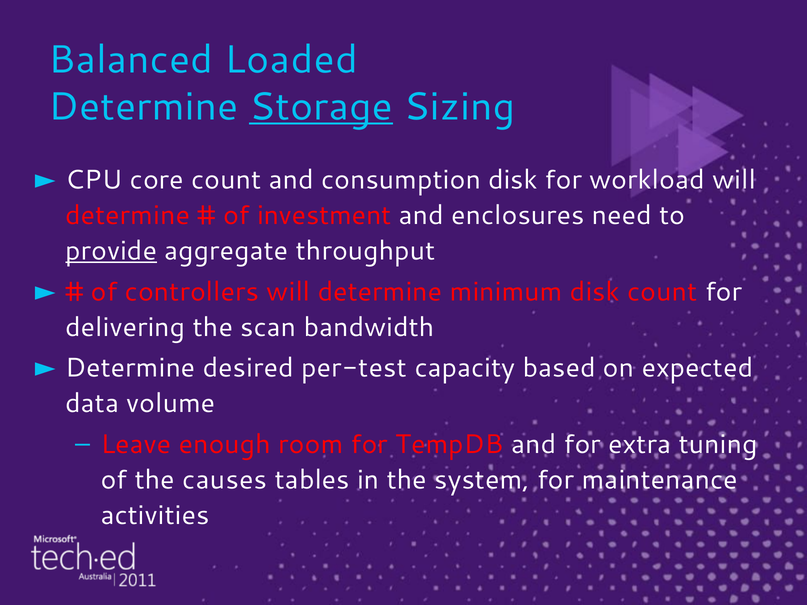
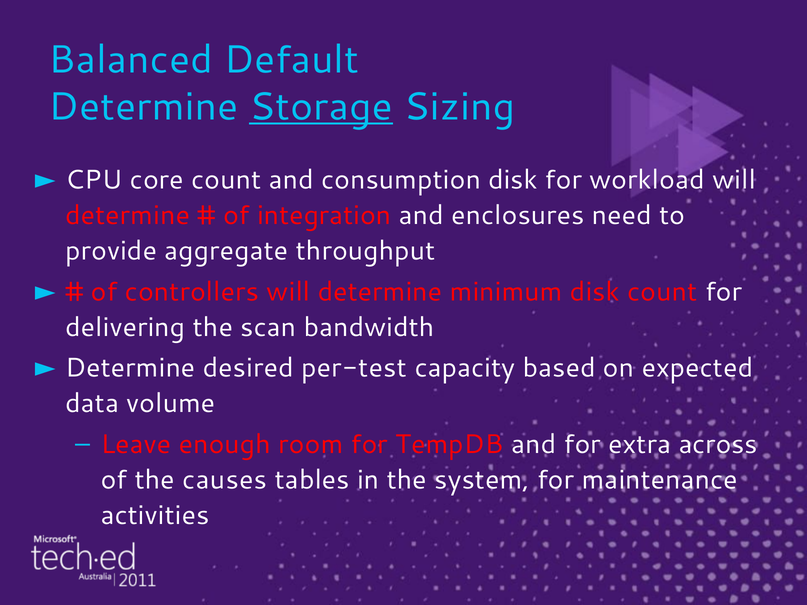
Loaded: Loaded -> Default
investment: investment -> integration
provide underline: present -> none
tuning: tuning -> across
